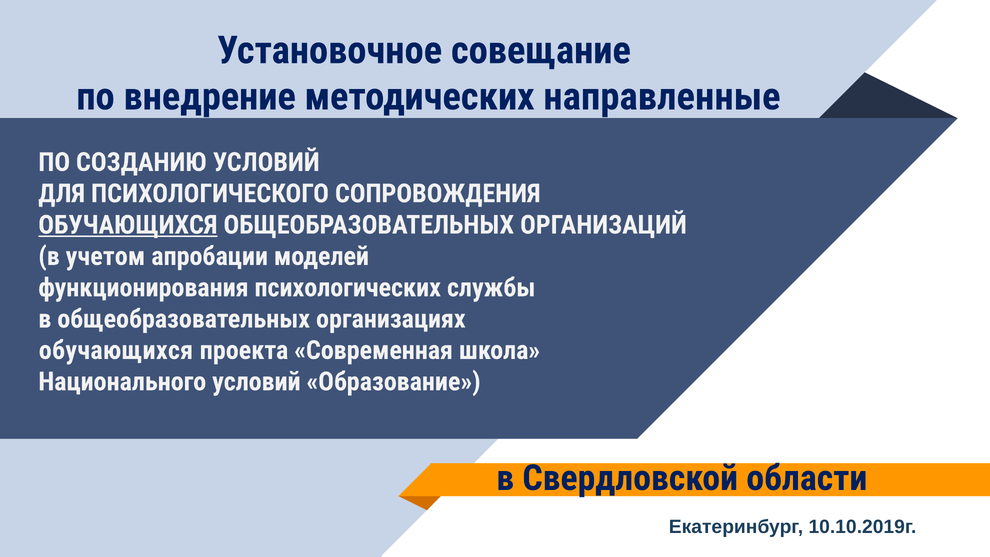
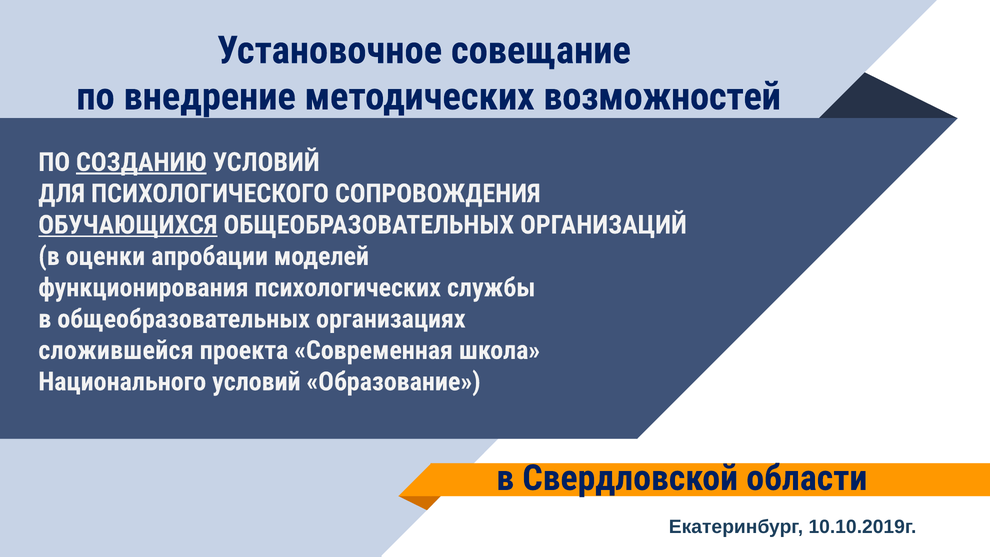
направленные: направленные -> возможностей
СОЗДАНИЮ underline: none -> present
учетом: учетом -> оценки
обучающихся at (116, 350): обучающихся -> сложившейся
